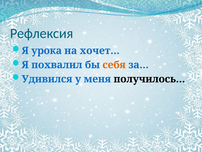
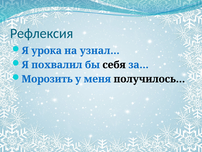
хочет…: хочет… -> узнал…
себя colour: orange -> black
Удивился: Удивился -> Морозить
